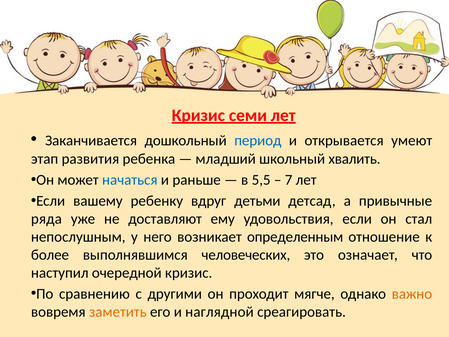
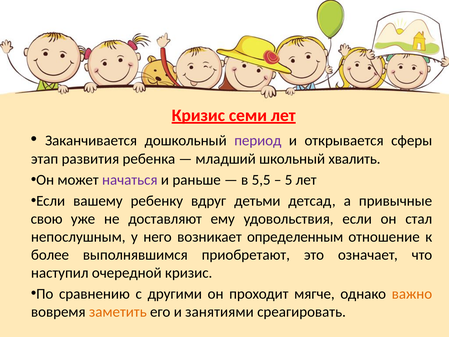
период colour: blue -> purple
умеют: умеют -> сферы
начаться colour: blue -> purple
7: 7 -> 5
ряда: ряда -> свою
человеческих: человеческих -> приобретают
наглядной: наглядной -> занятиями
